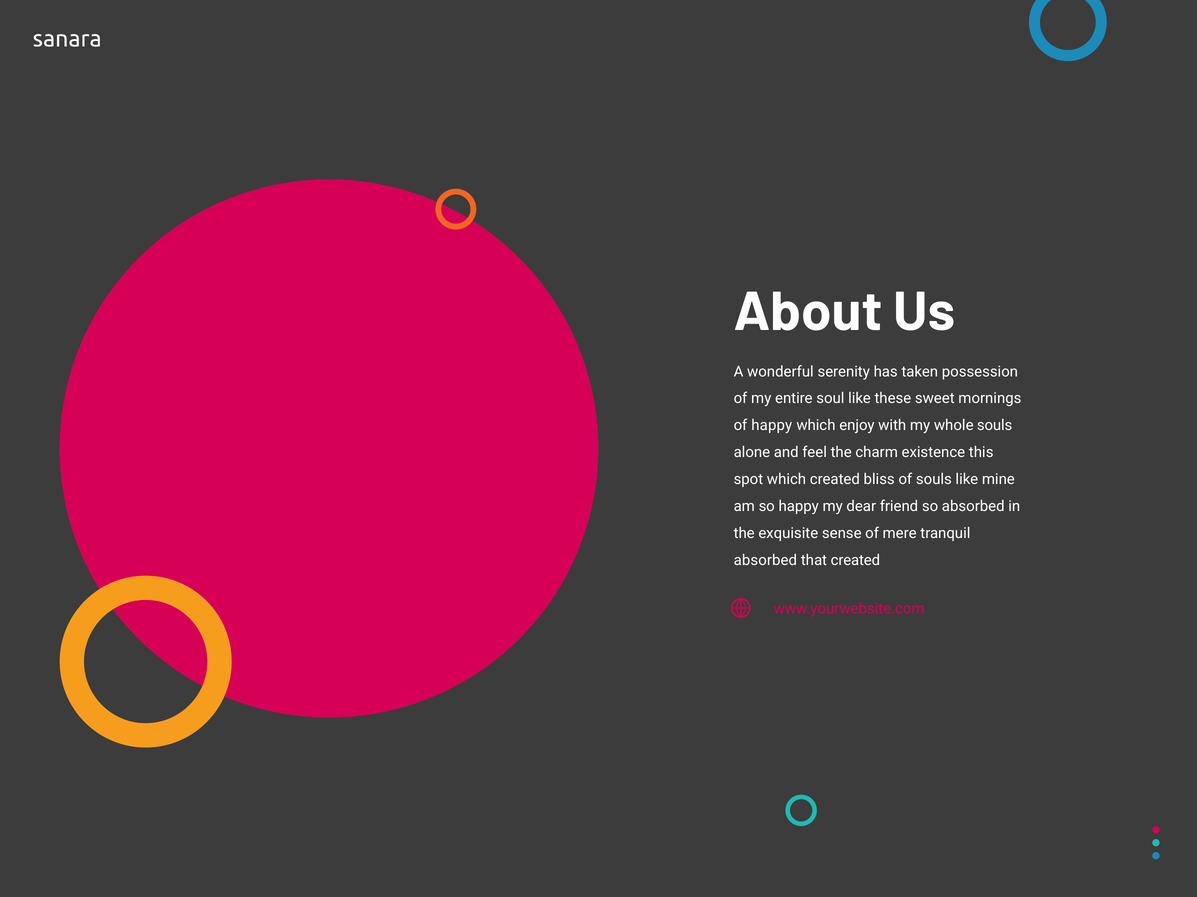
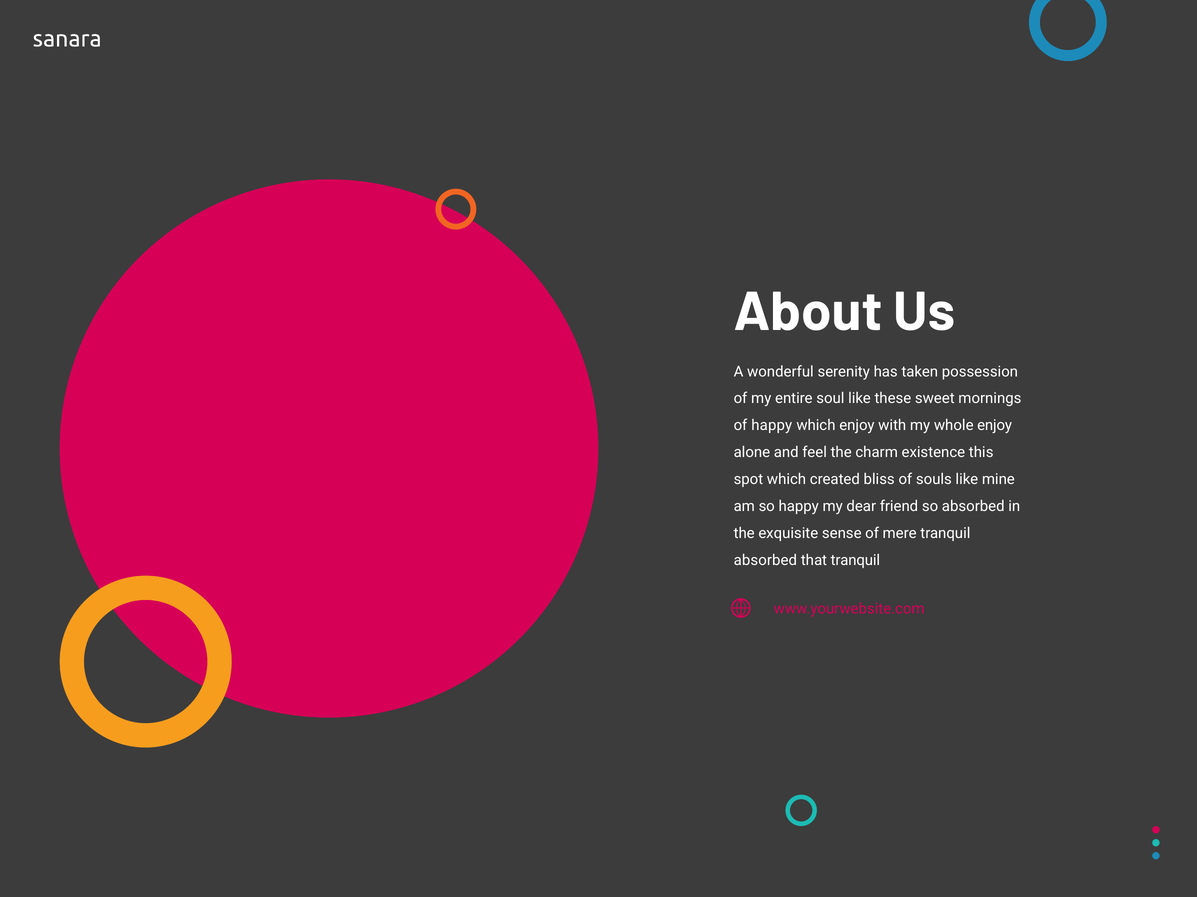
whole souls: souls -> enjoy
that created: created -> tranquil
